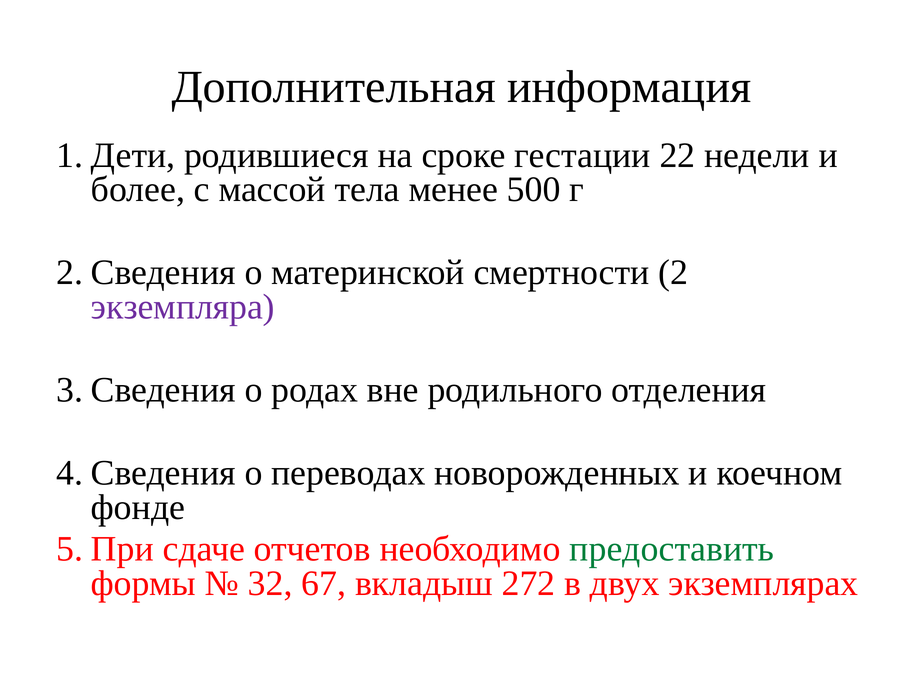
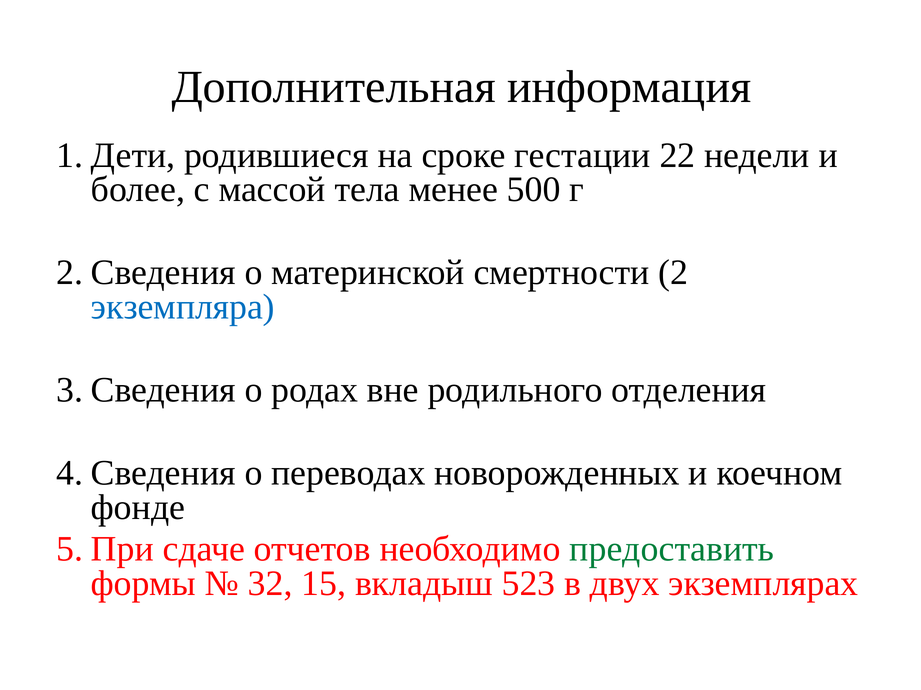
экземпляра colour: purple -> blue
67: 67 -> 15
272: 272 -> 523
